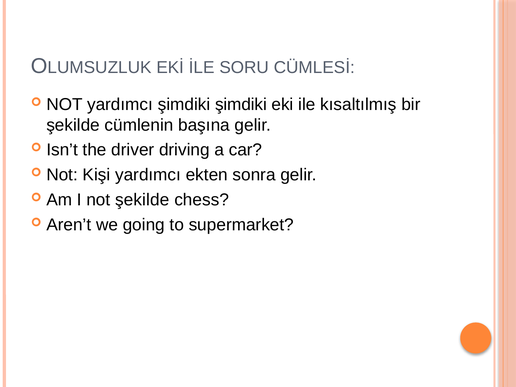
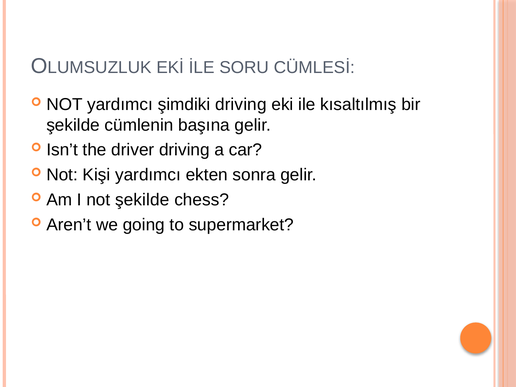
şimdiki şimdiki: şimdiki -> driving
